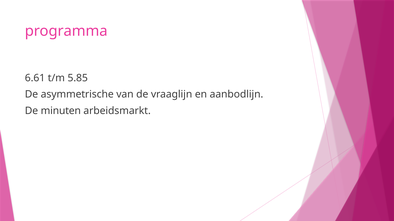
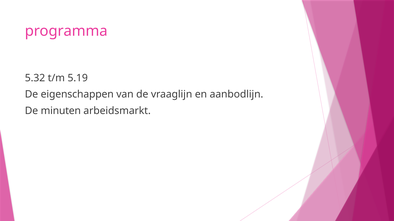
6.61: 6.61 -> 5.32
5.85: 5.85 -> 5.19
asymmetrische: asymmetrische -> eigenschappen
